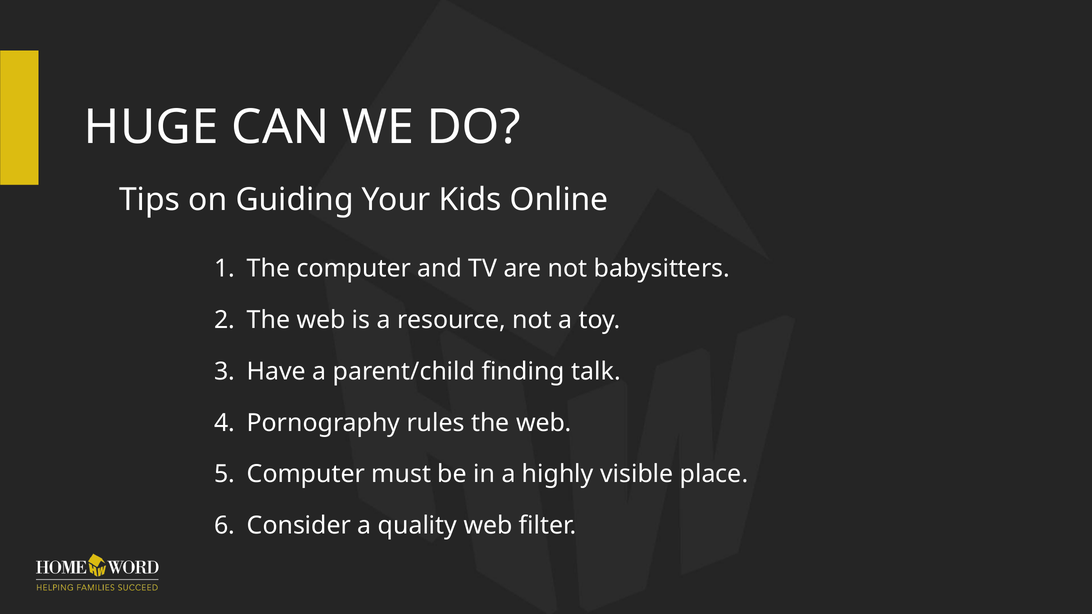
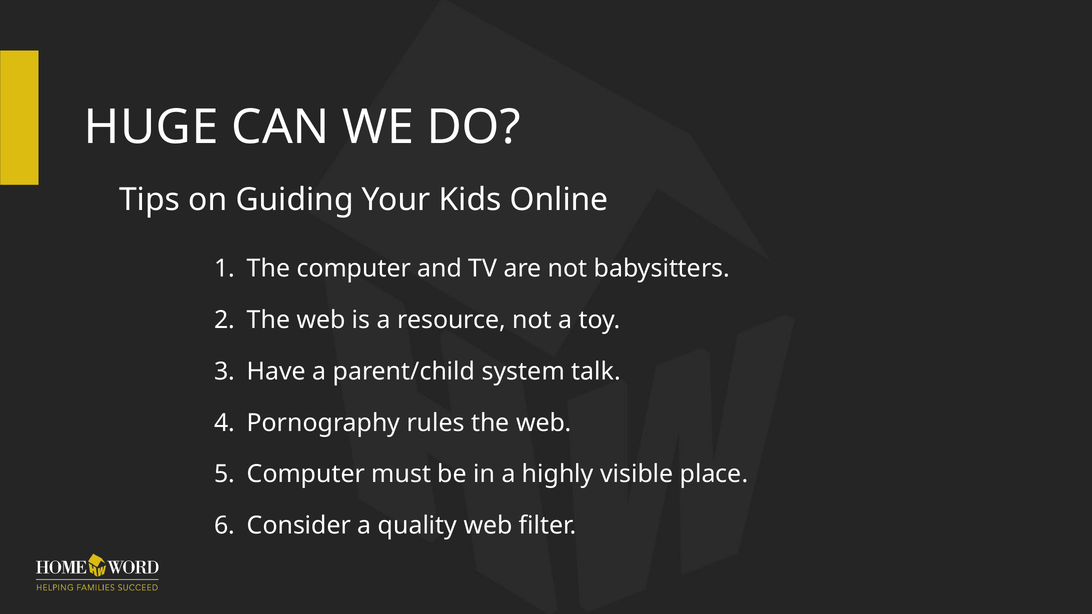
finding: finding -> system
